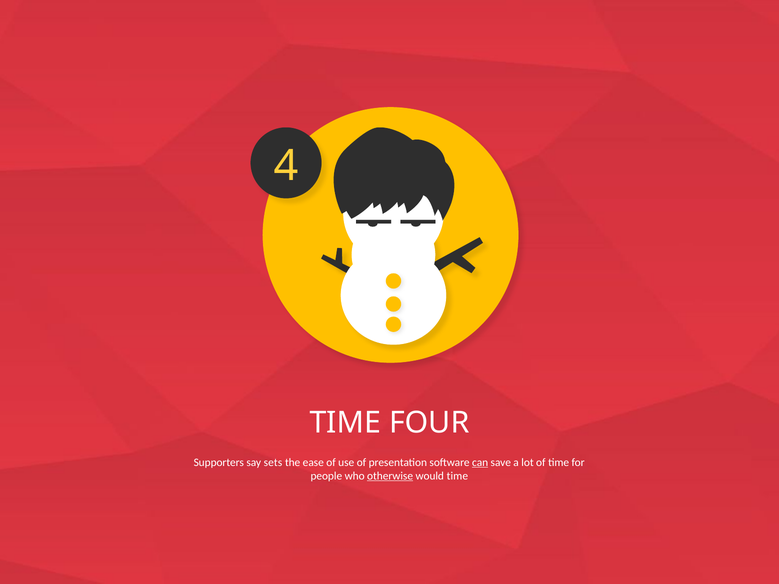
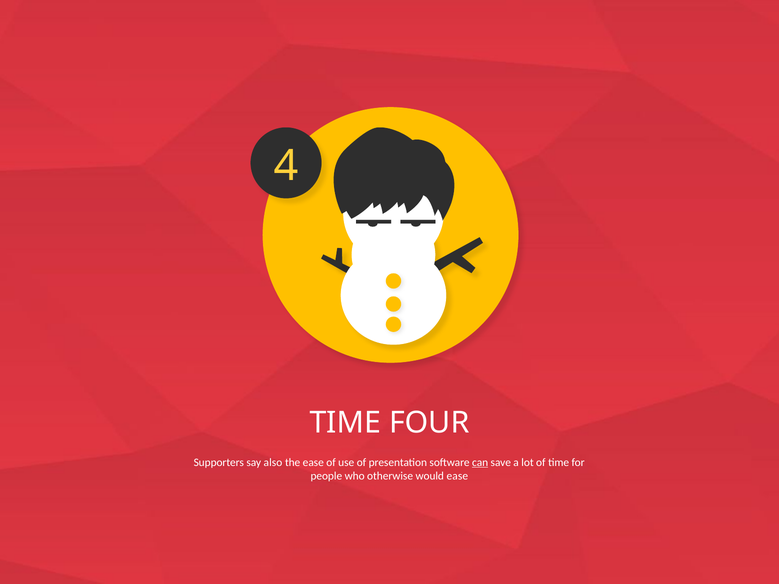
sets: sets -> also
otherwise underline: present -> none
would time: time -> ease
